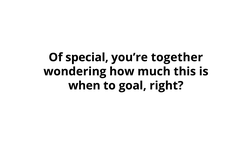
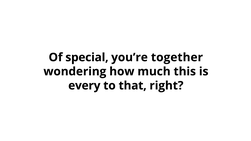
when: when -> every
goal: goal -> that
